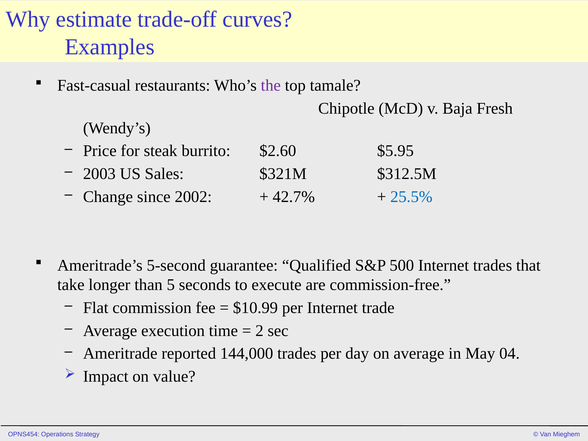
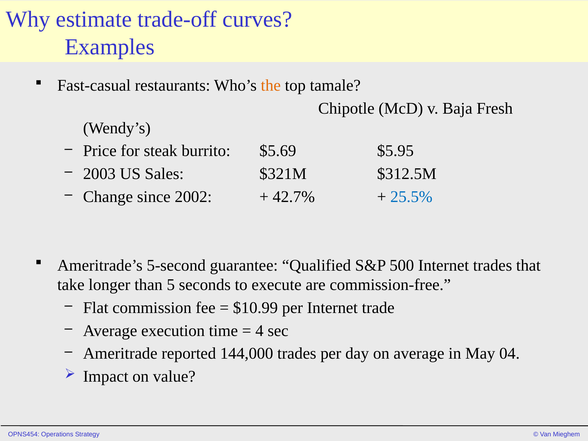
the colour: purple -> orange
$2.60: $2.60 -> $5.69
2: 2 -> 4
